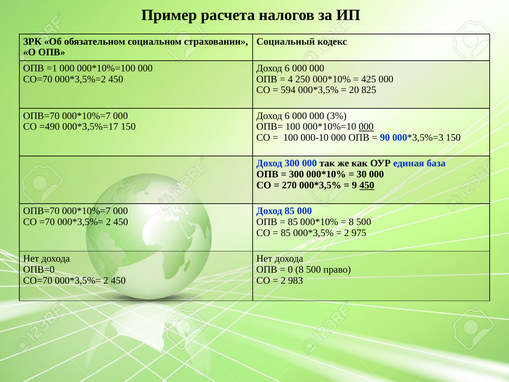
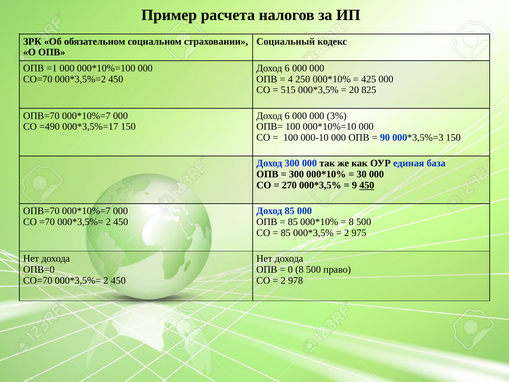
594: 594 -> 515
000 at (366, 127) underline: present -> none
983: 983 -> 978
